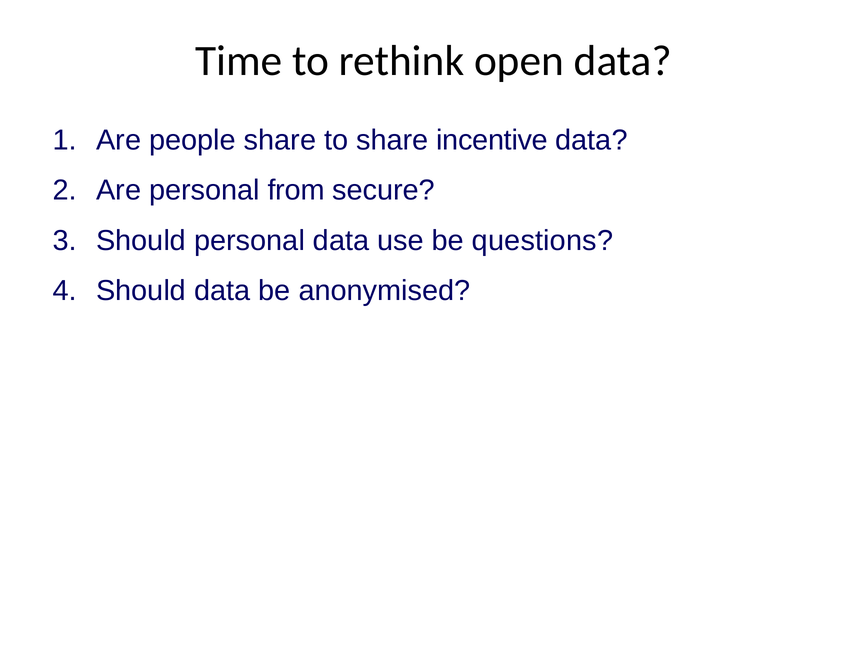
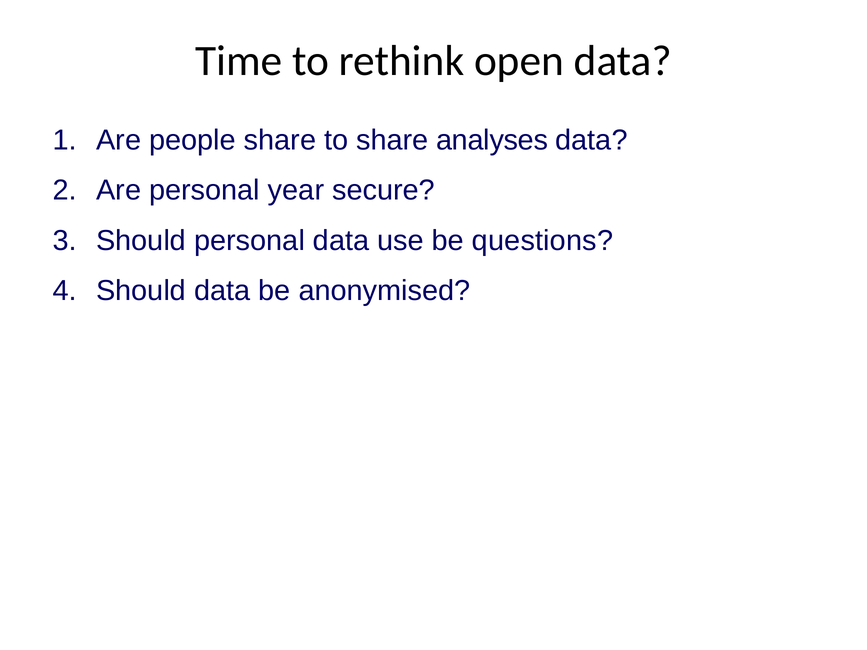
incentive: incentive -> analyses
from: from -> year
